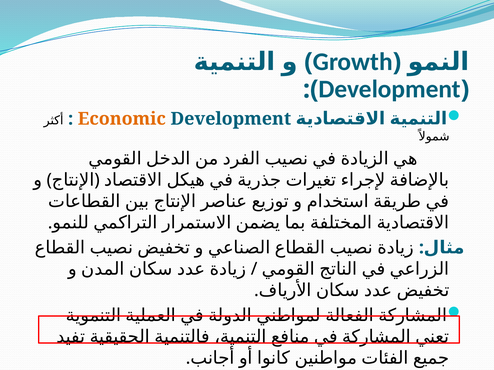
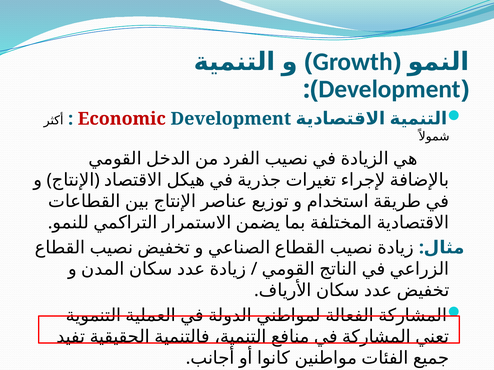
Economic colour: orange -> red
